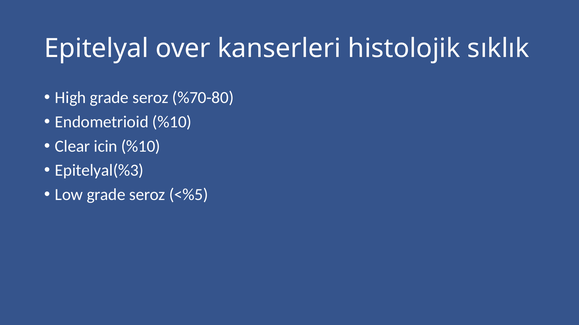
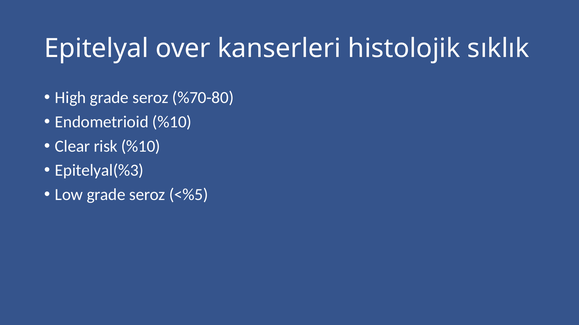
icin: icin -> risk
